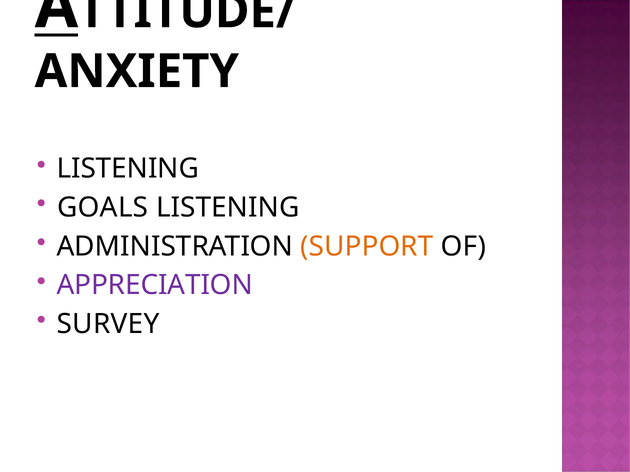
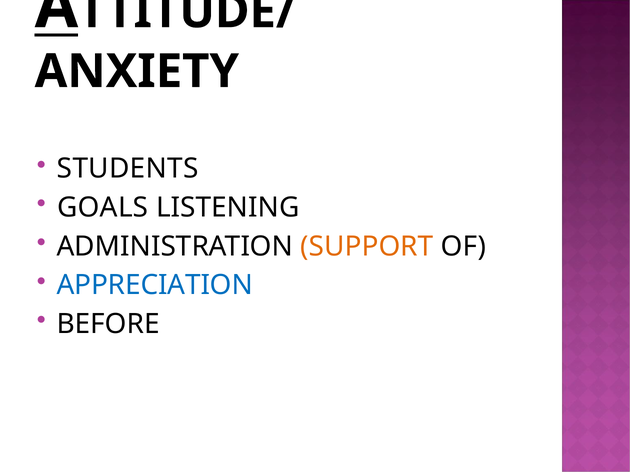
LISTENING at (128, 169): LISTENING -> STUDENTS
APPRECIATION colour: purple -> blue
SURVEY: SURVEY -> BEFORE
